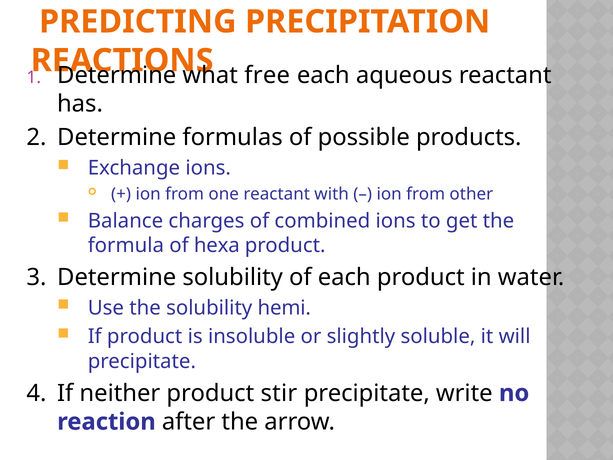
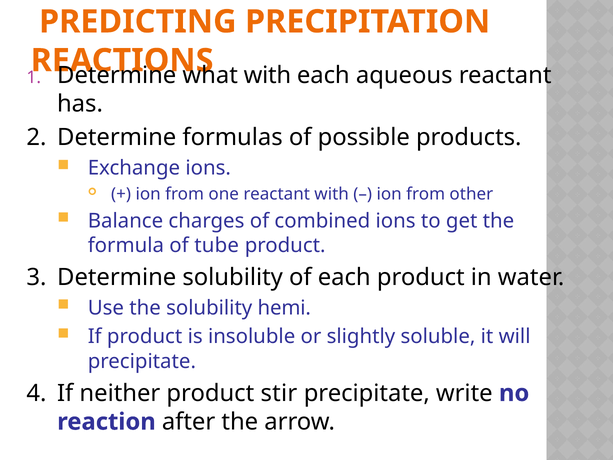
free at (267, 75): free -> with
hexa: hexa -> tube
